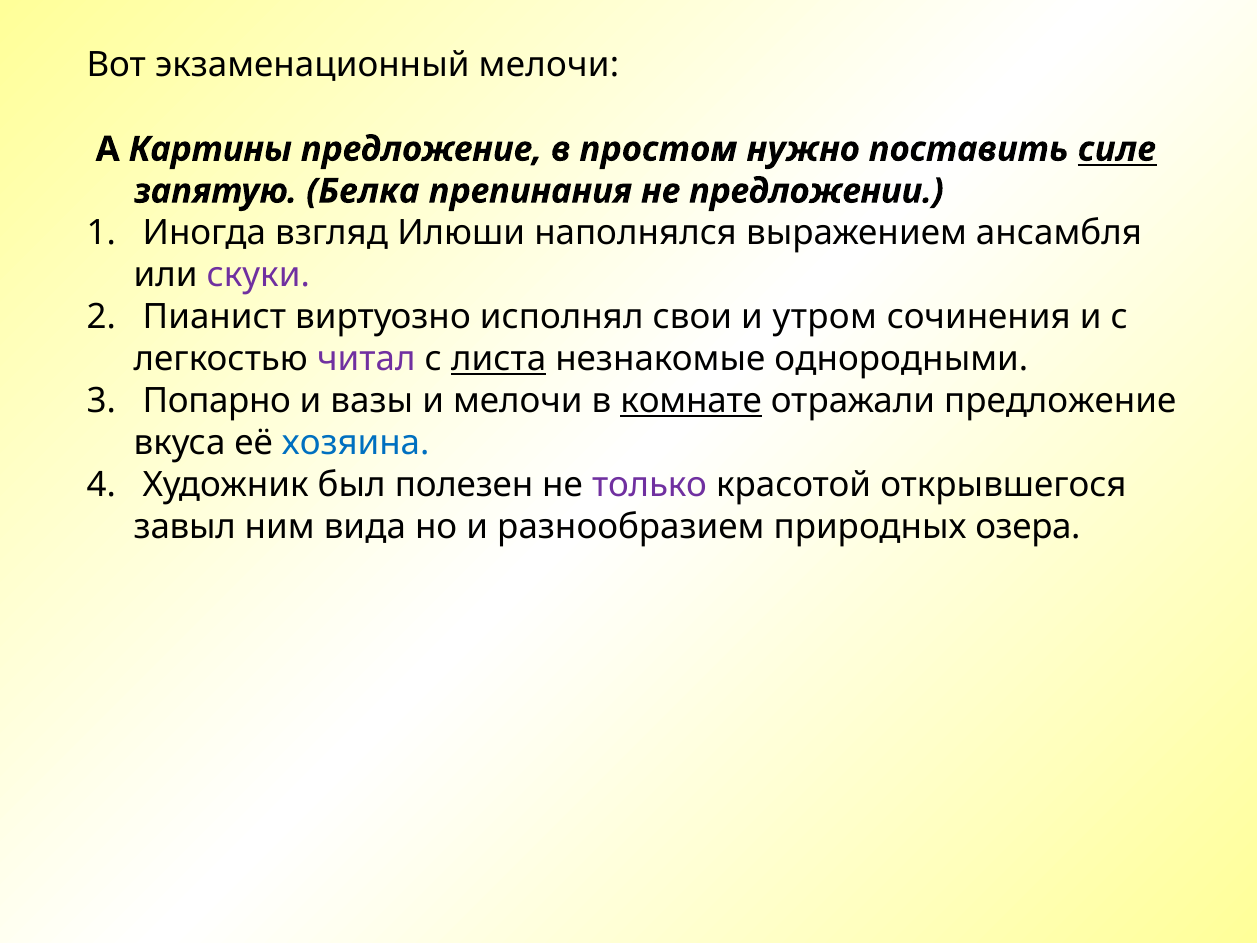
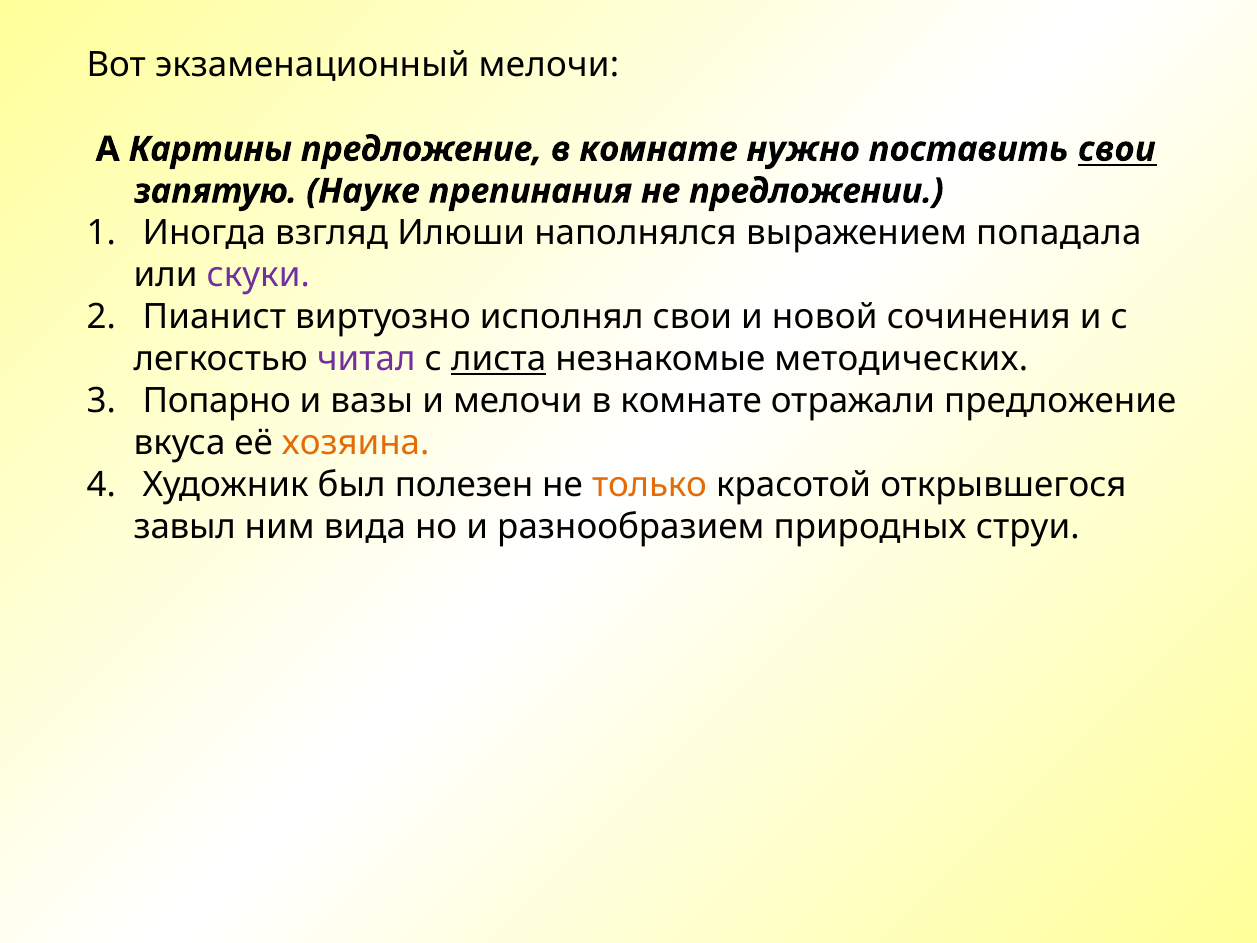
предложение в простом: простом -> комнате
поставить силе: силе -> свои
Белка: Белка -> Науке
ансамбля: ансамбля -> попадала
утром: утром -> новой
однородными: однородными -> методических
комнате at (691, 401) underline: present -> none
хозяина colour: blue -> orange
только colour: purple -> orange
озера: озера -> струи
